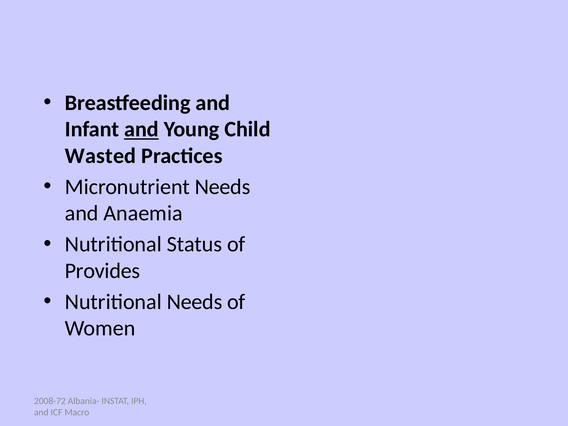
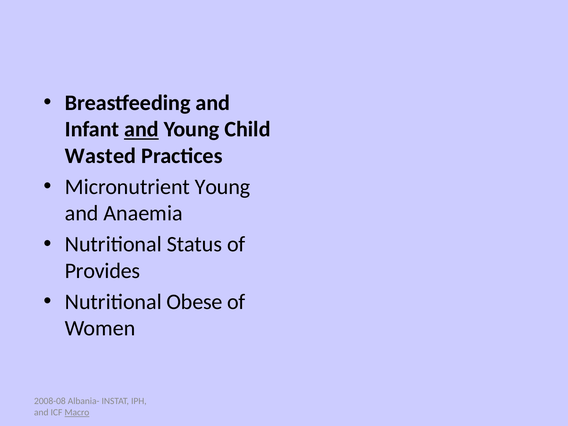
Micronutrient Needs: Needs -> Young
Nutritional Needs: Needs -> Obese
2008-72: 2008-72 -> 2008-08
Macro underline: none -> present
